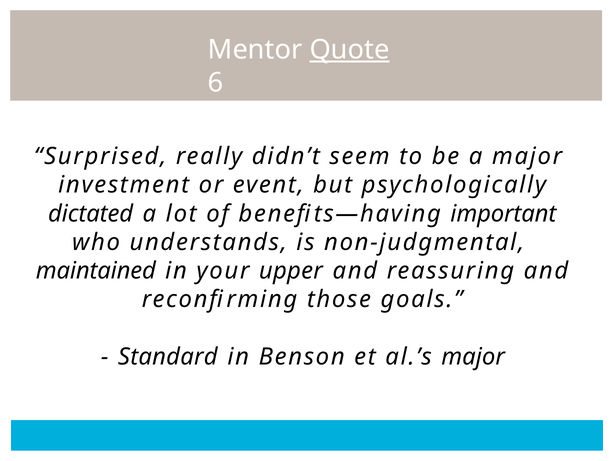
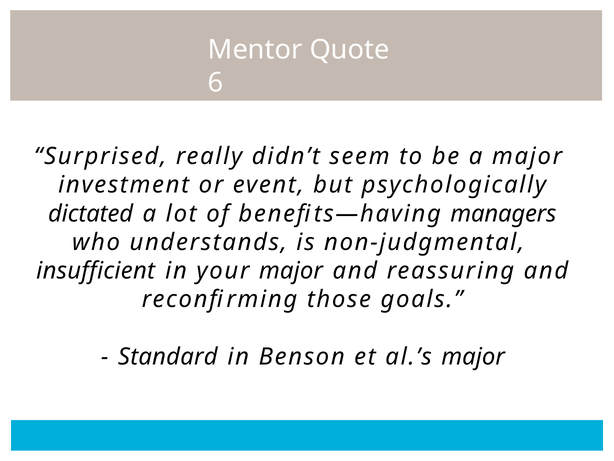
Quote underline: present -> none
important: important -> managers
maintained: maintained -> insufficient
your upper: upper -> major
